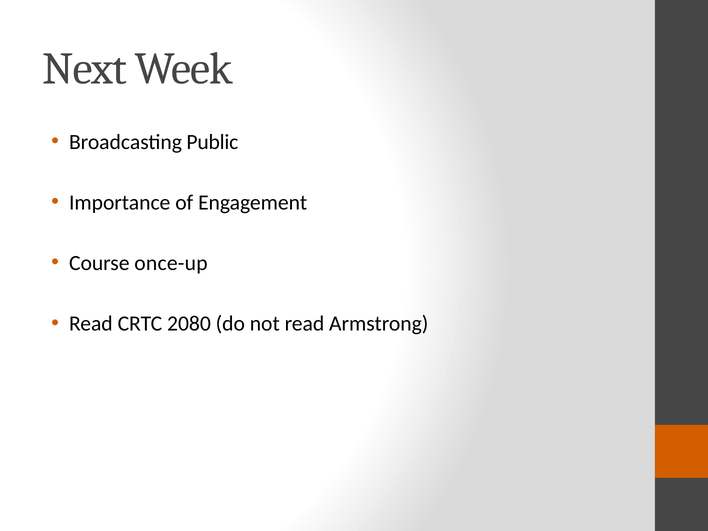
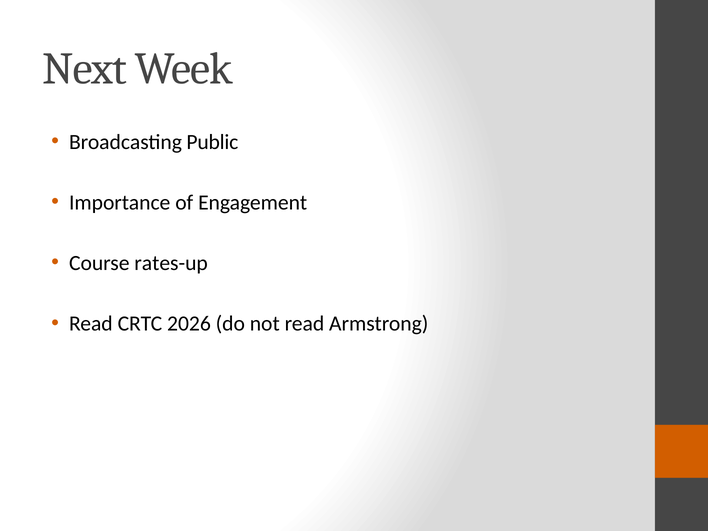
once-up: once-up -> rates-up
2080: 2080 -> 2026
